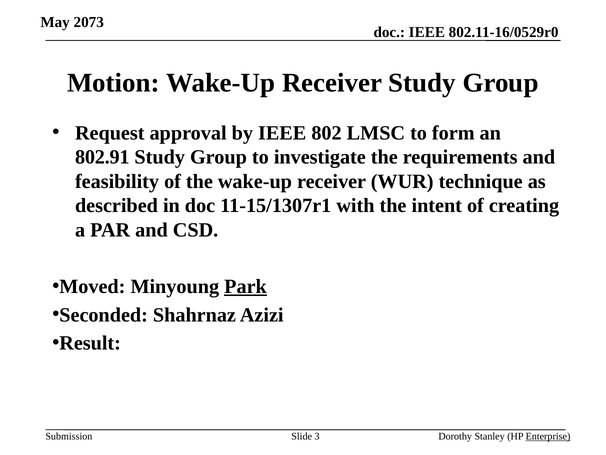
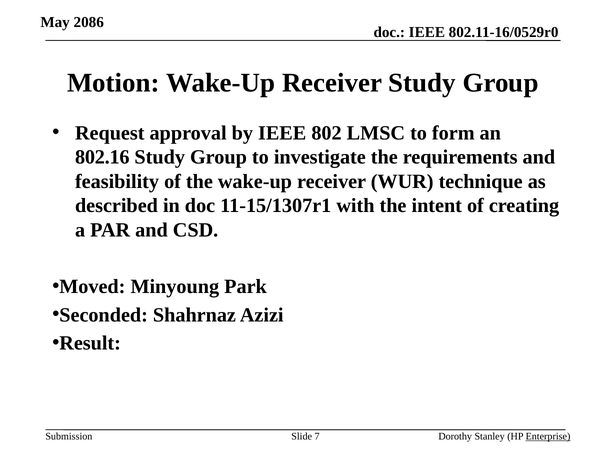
2073: 2073 -> 2086
802.91: 802.91 -> 802.16
Park underline: present -> none
3: 3 -> 7
